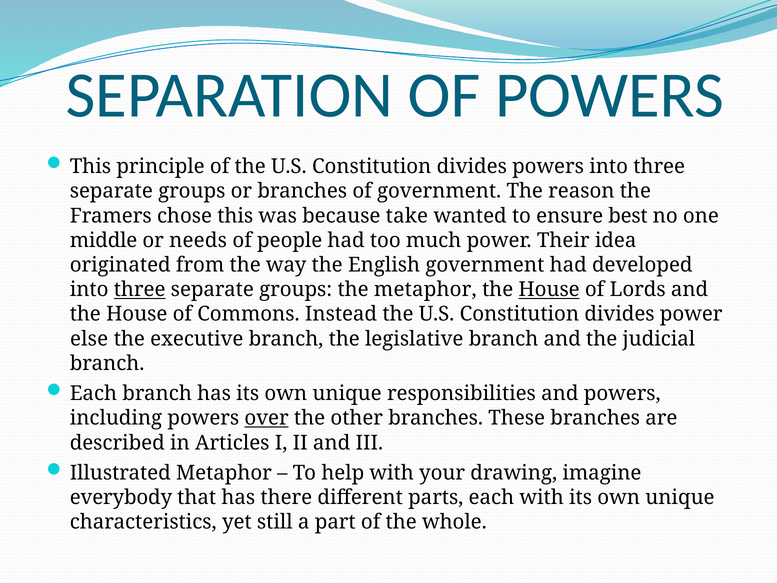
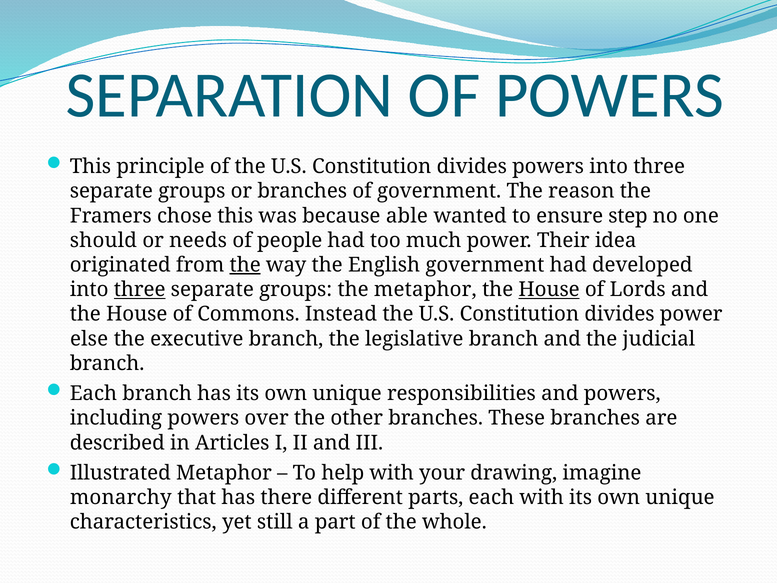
take: take -> able
best: best -> step
middle: middle -> should
the at (245, 265) underline: none -> present
over underline: present -> none
everybody: everybody -> monarchy
